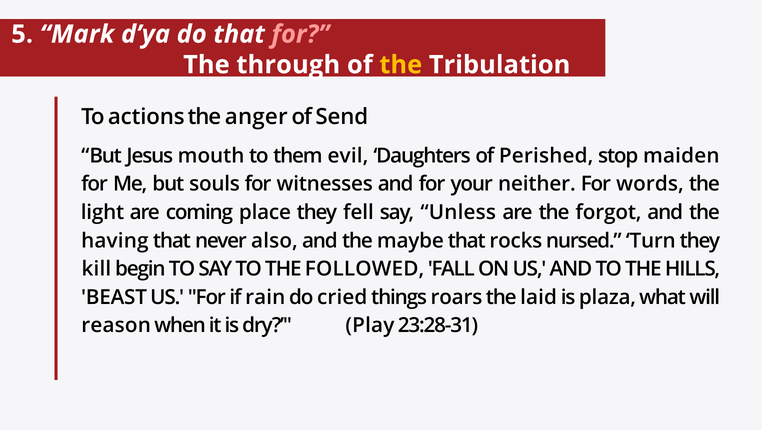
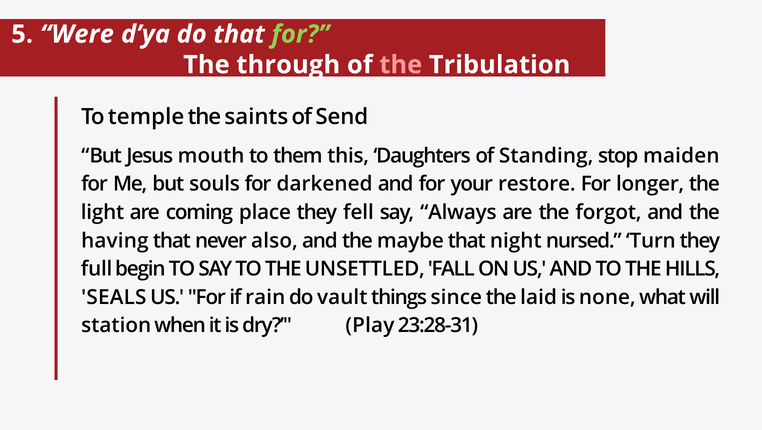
Mark: Mark -> Were
for at (300, 34) colour: pink -> light green
the at (401, 65) colour: yellow -> pink
actions: actions -> temple
anger: anger -> saints
evil: evil -> this
Perished: Perished -> Standing
witnesses: witnesses -> darkened
neither: neither -> restore
words: words -> longer
Unless: Unless -> Always
rocks: rocks -> night
kill: kill -> full
FOLLOWED: FOLLOWED -> UNSETTLED
BEAST: BEAST -> SEALS
cried: cried -> vault
roars: roars -> since
plaza: plaza -> none
reason: reason -> station
